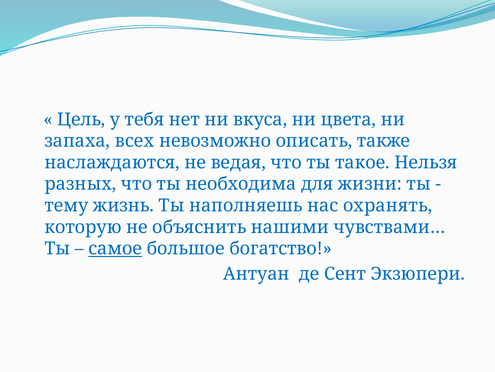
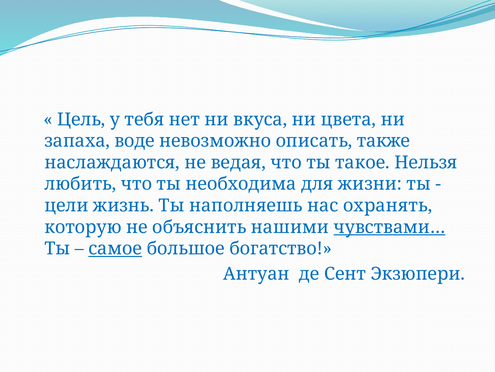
всех: всех -> воде
разных: разных -> любить
тему: тему -> цели
чувствами… underline: none -> present
